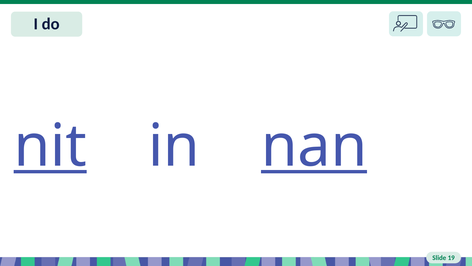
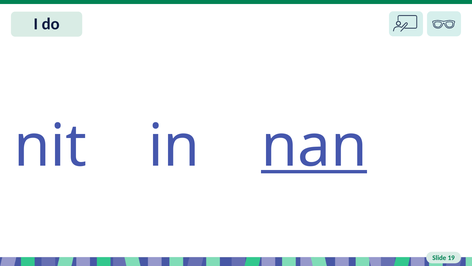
nit underline: present -> none
